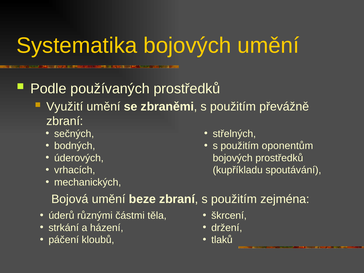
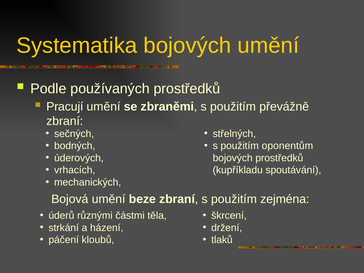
Využití: Využití -> Pracují
